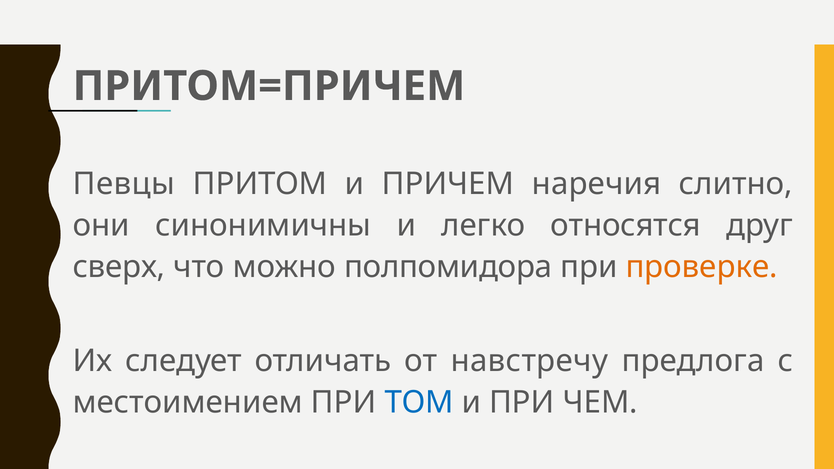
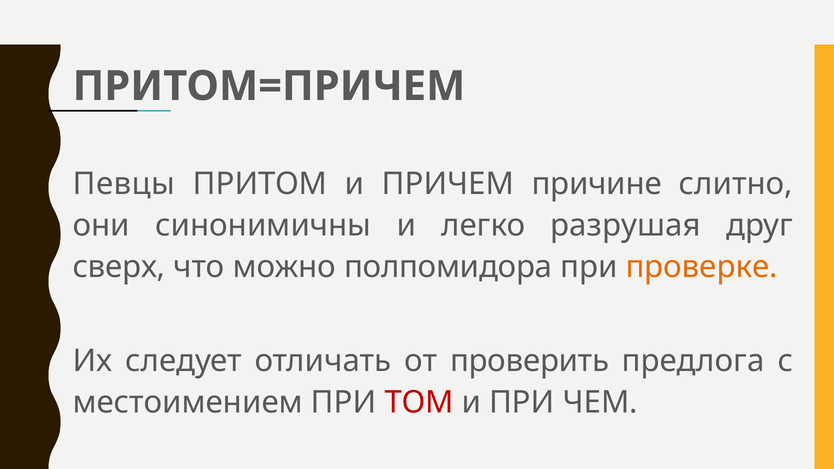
наречия: наречия -> причине
относятся: относятся -> разрушая
навстречу: навстречу -> проверить
ТОМ colour: blue -> red
